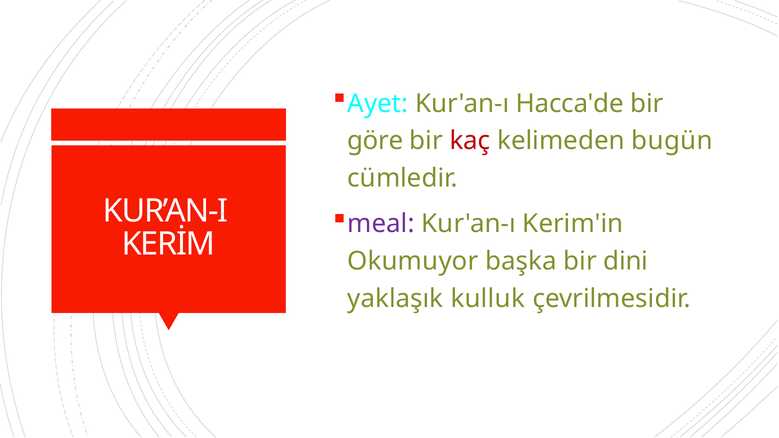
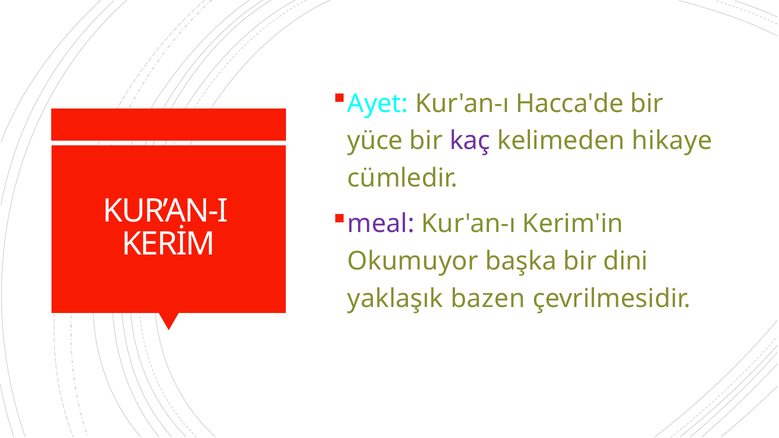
göre: göre -> yüce
kaç colour: red -> purple
bugün: bugün -> hikaye
kulluk: kulluk -> bazen
